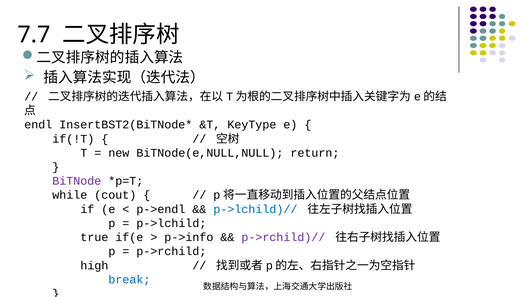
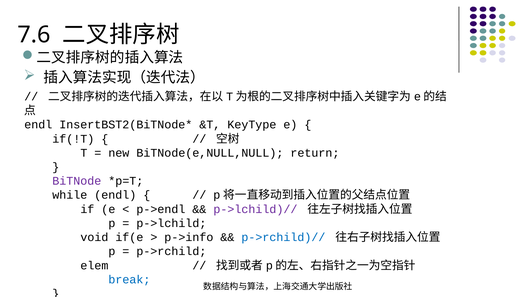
7.7: 7.7 -> 7.6
while cout: cout -> endl
p->lchild)// colour: blue -> purple
true: true -> void
p->rchild)// colour: purple -> blue
high: high -> elem
